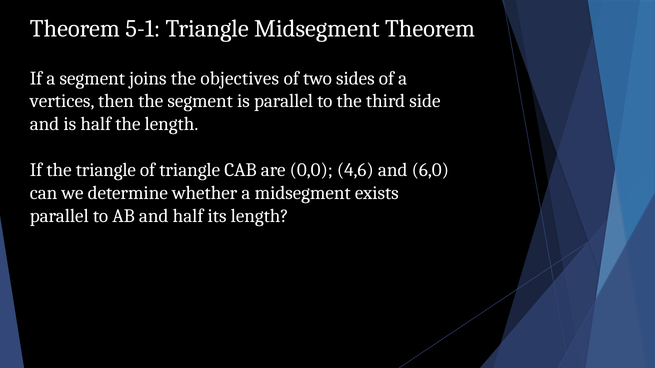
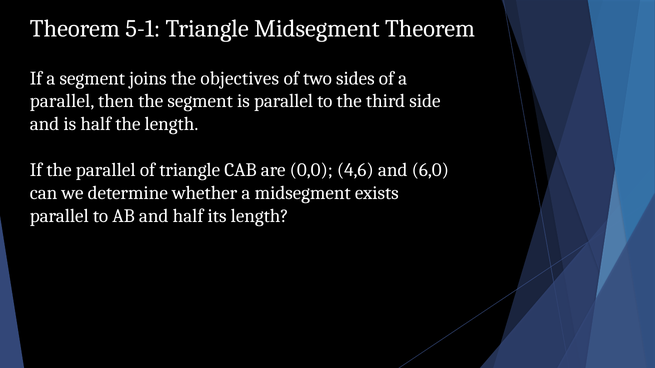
vertices at (62, 101): vertices -> parallel
the triangle: triangle -> parallel
